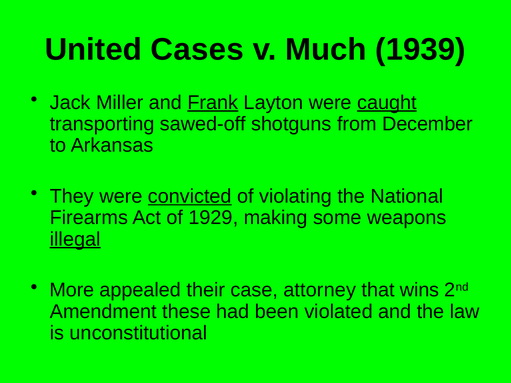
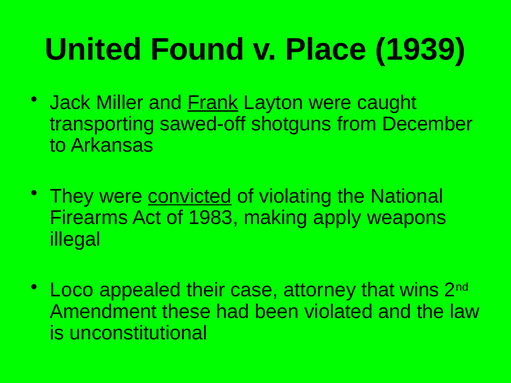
Cases: Cases -> Found
Much: Much -> Place
caught underline: present -> none
1929: 1929 -> 1983
some: some -> apply
illegal underline: present -> none
More: More -> Loco
